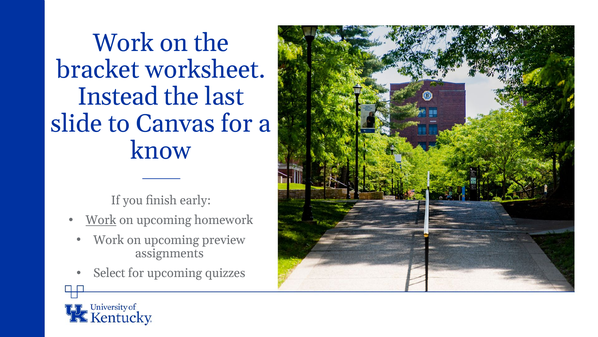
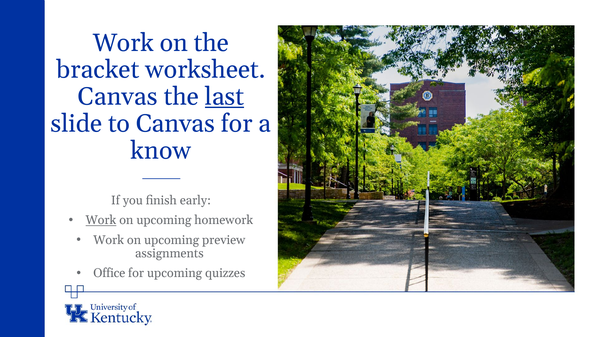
Instead at (118, 97): Instead -> Canvas
last underline: none -> present
Select: Select -> Office
